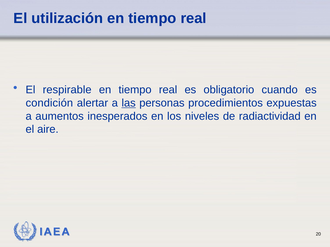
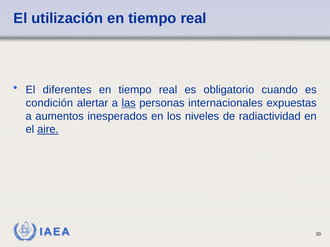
respirable: respirable -> diferentes
procedimientos: procedimientos -> internacionales
aire underline: none -> present
